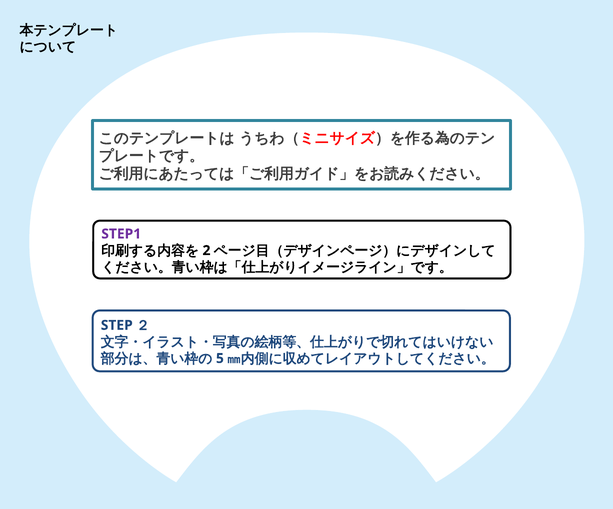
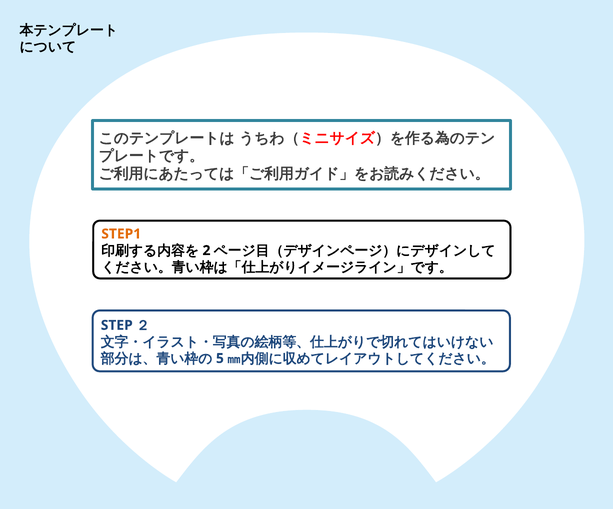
STEP1 colour: purple -> orange
